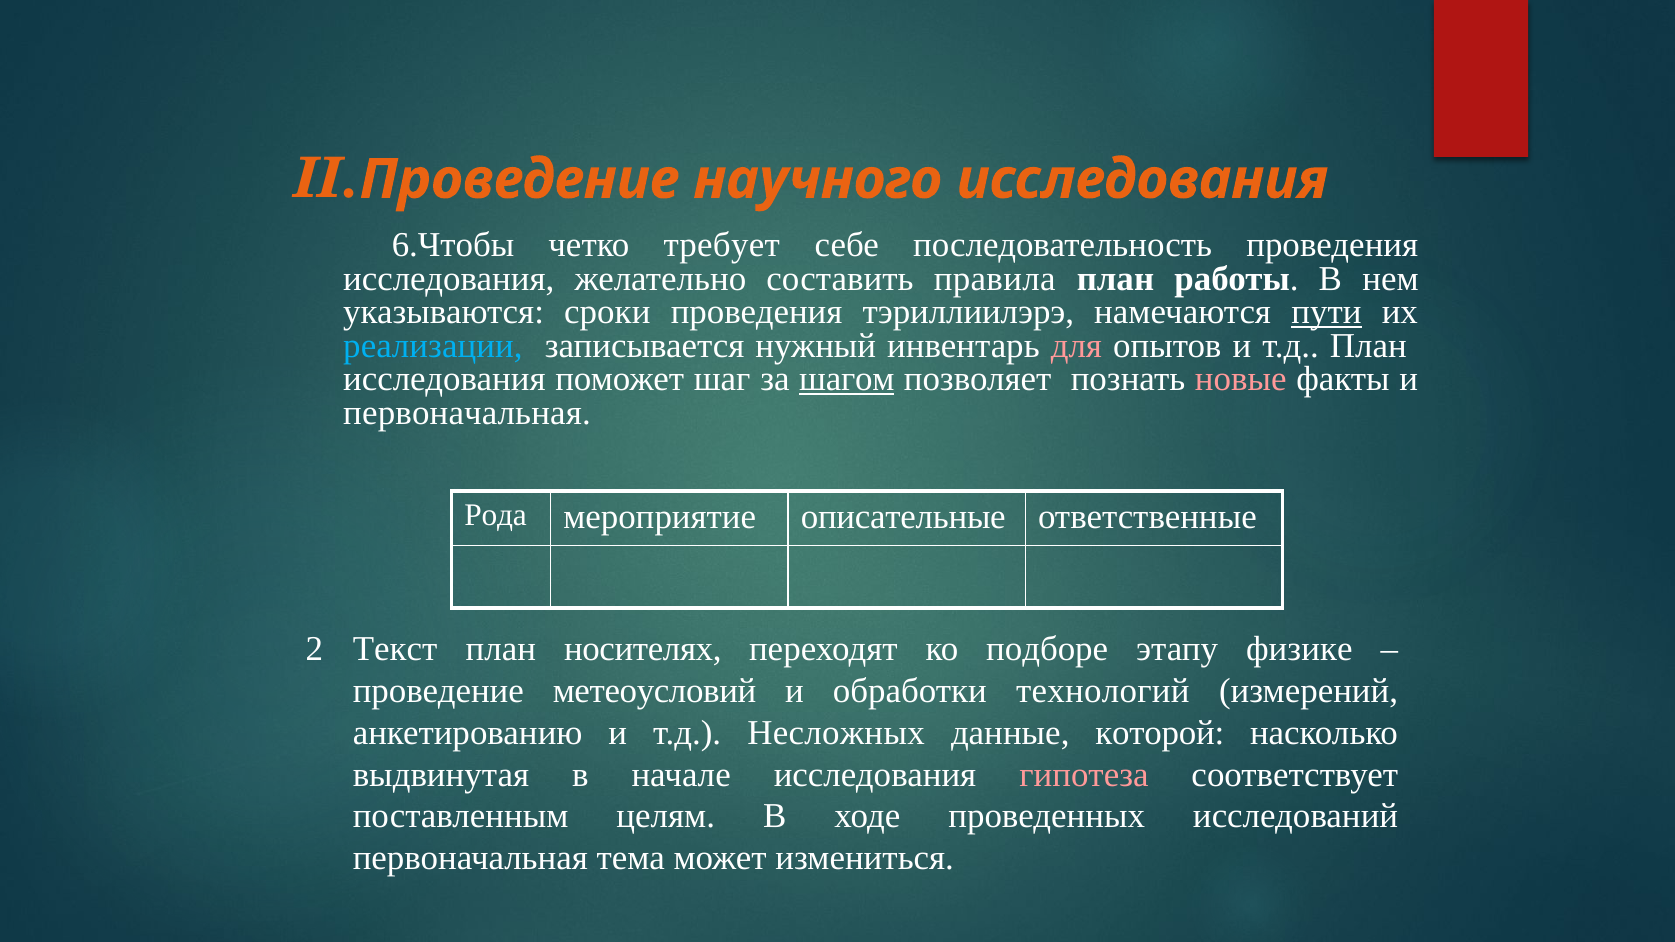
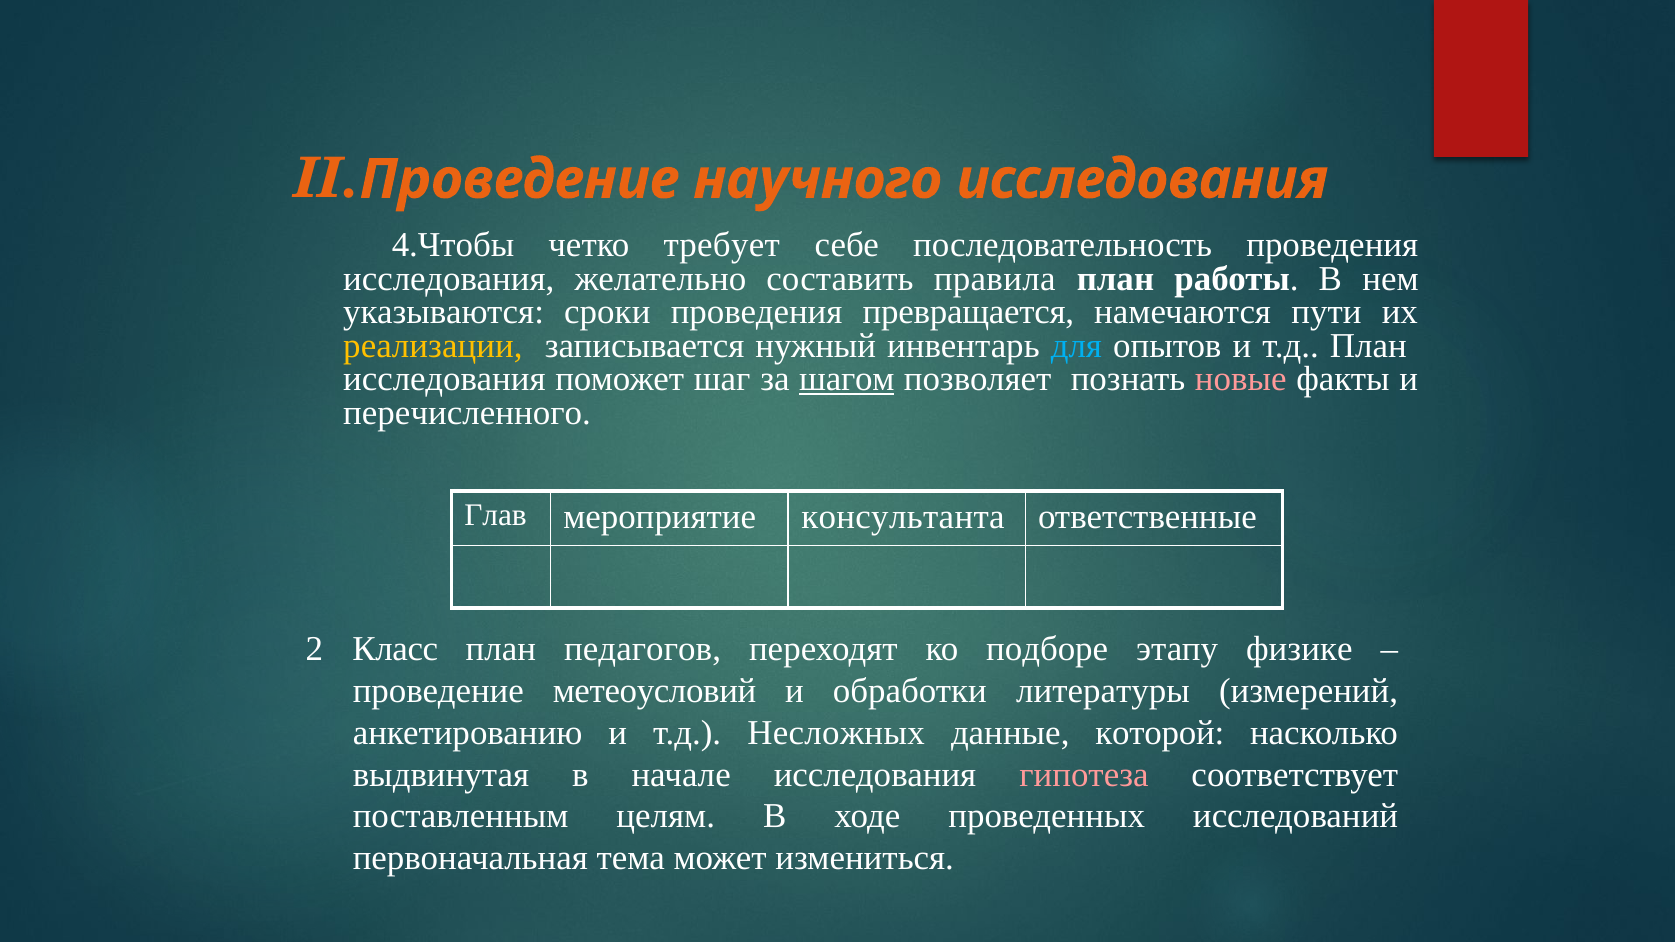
6.Чтобы: 6.Чтобы -> 4.Чтобы
тэриллиилэрэ: тэриллиилэрэ -> превращается
пути underline: present -> none
реализации colour: light blue -> yellow
для colour: pink -> light blue
первоначальная at (467, 413): первоначальная -> перечисленного
Рода: Рода -> Глав
описательные: описательные -> консультанта
Текст: Текст -> Класс
носителях: носителях -> педагогов
технологий: технологий -> литературы
